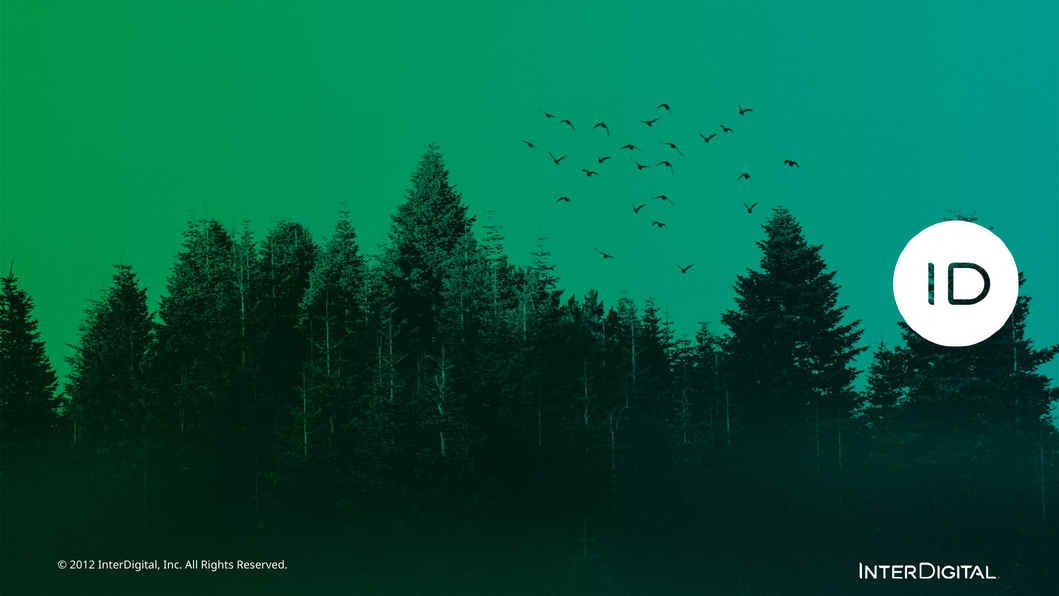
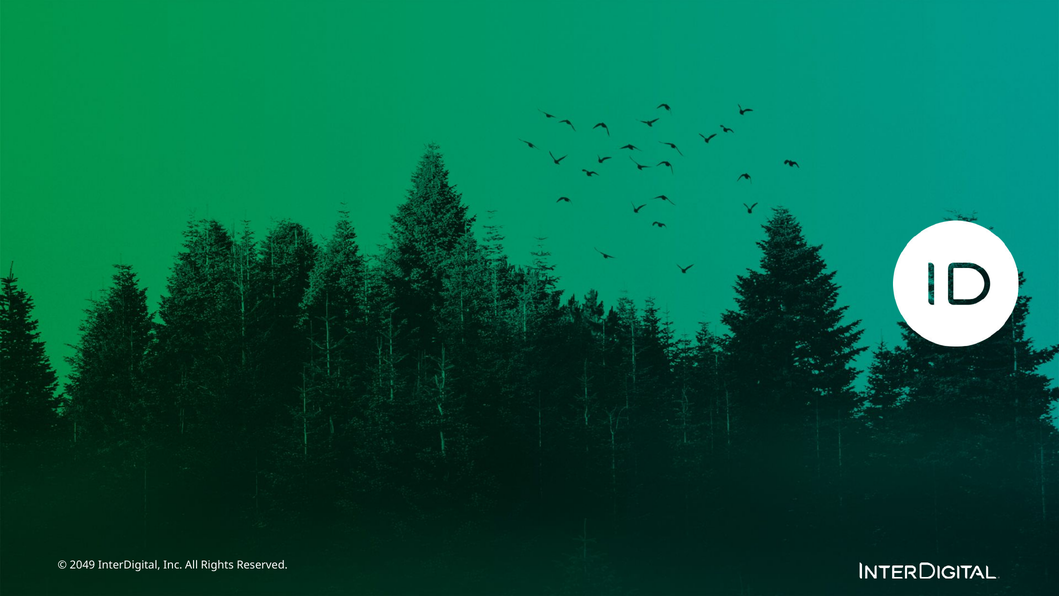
2012: 2012 -> 2049
